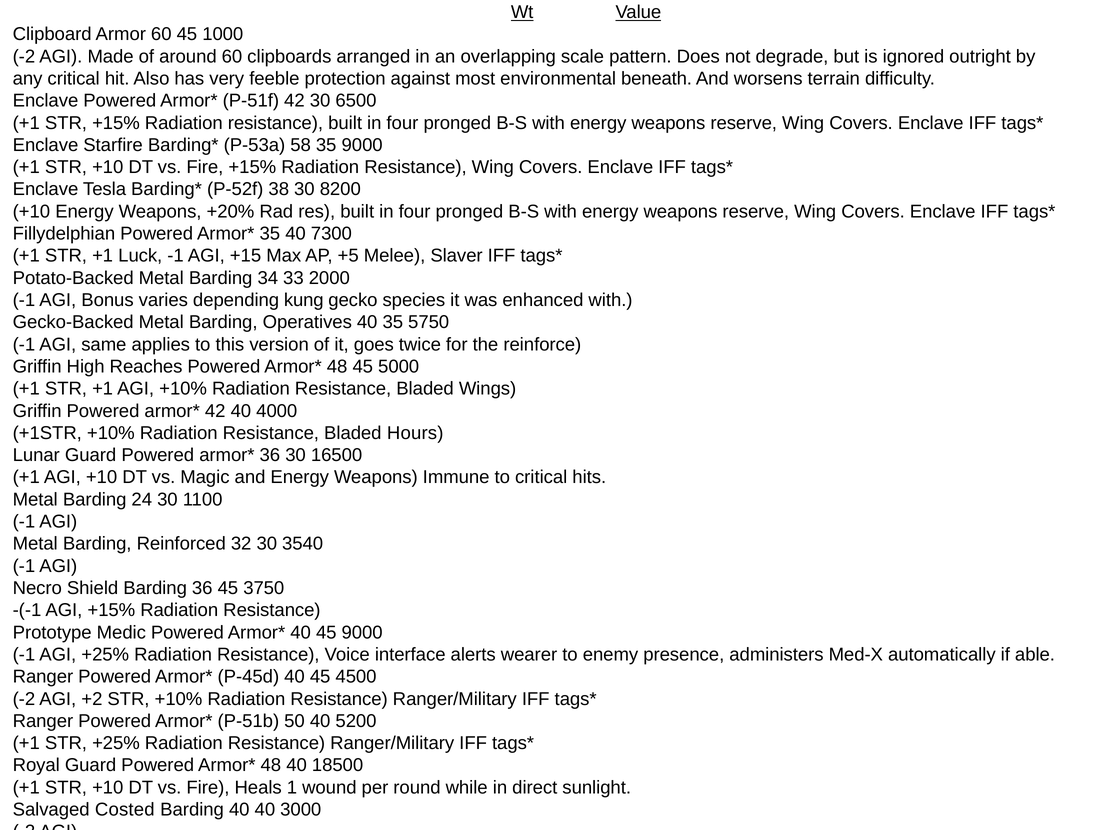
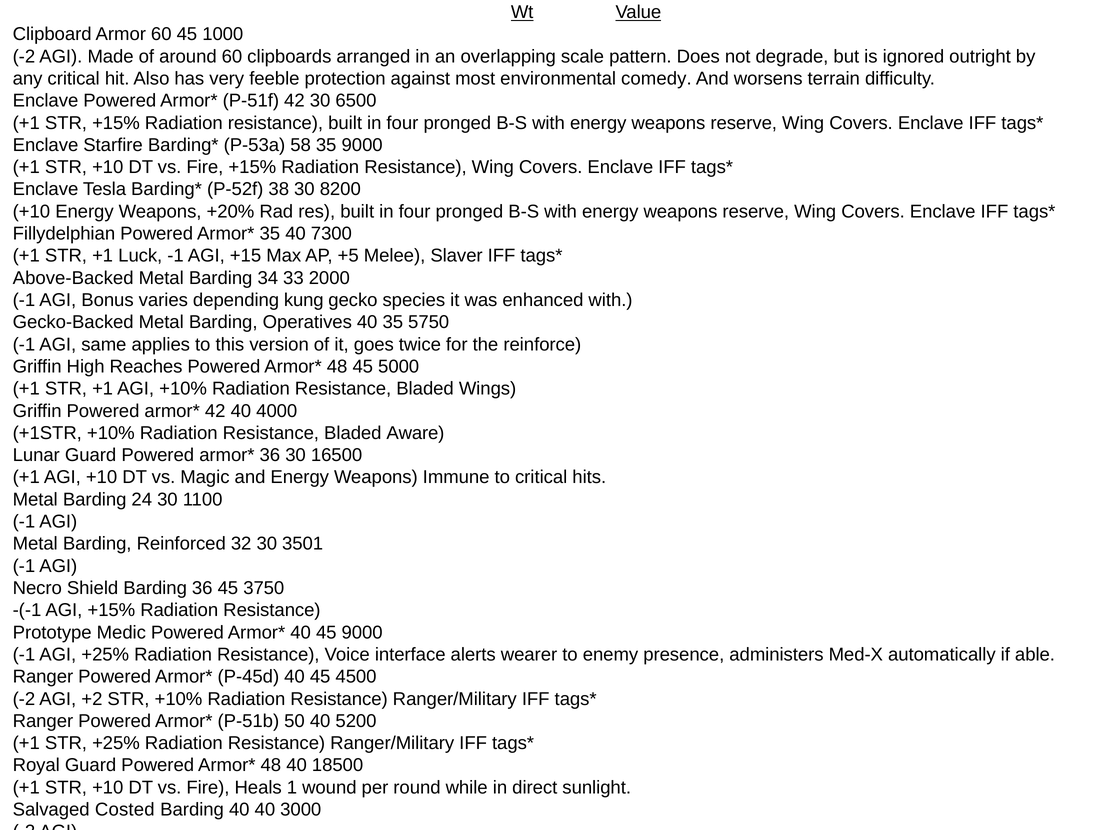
beneath: beneath -> comedy
Potato-Backed: Potato-Backed -> Above-Backed
Hours: Hours -> Aware
3540: 3540 -> 3501
